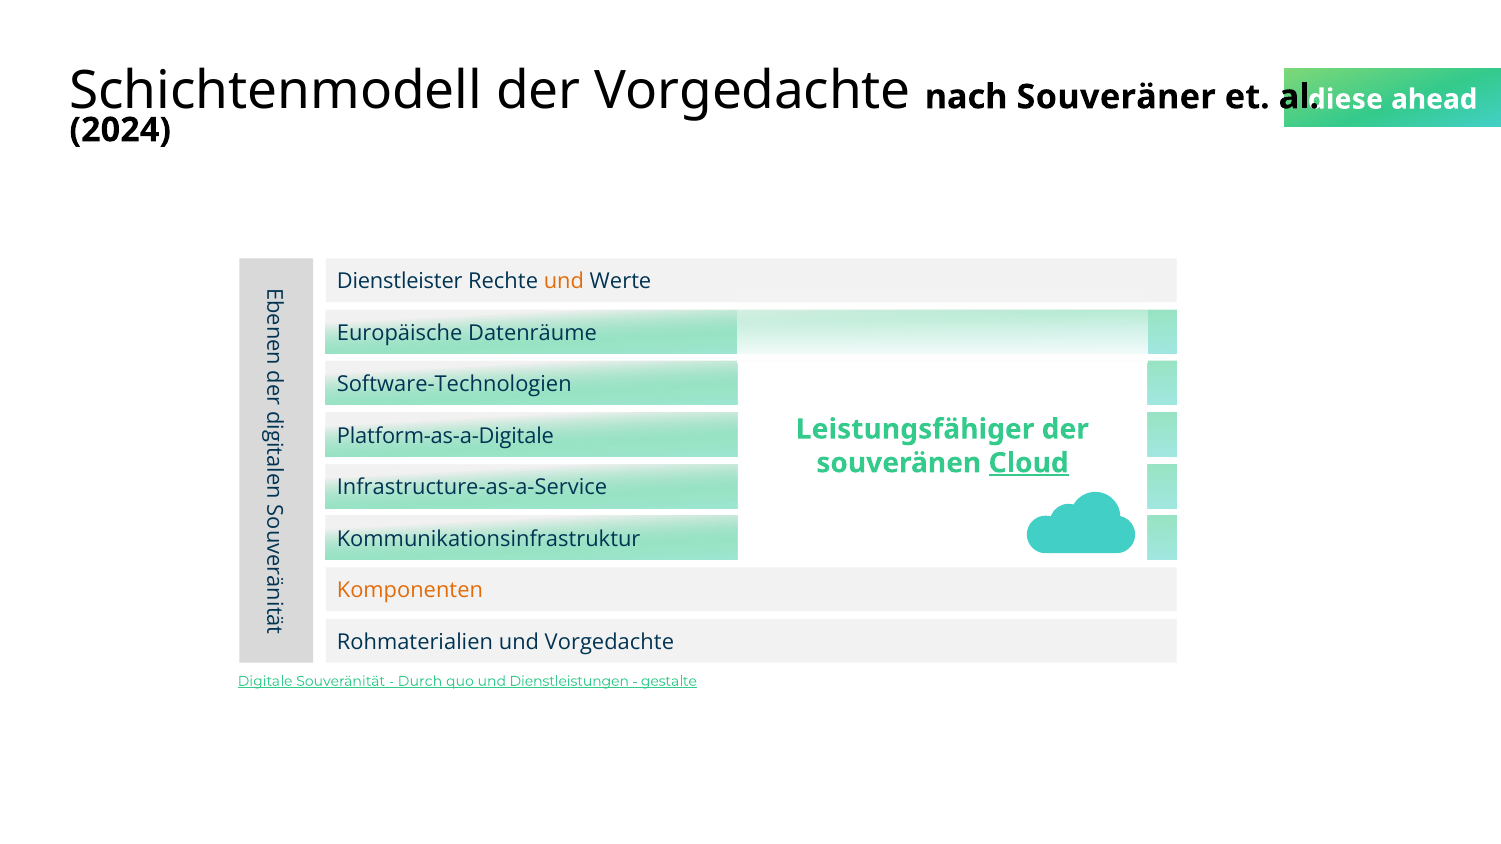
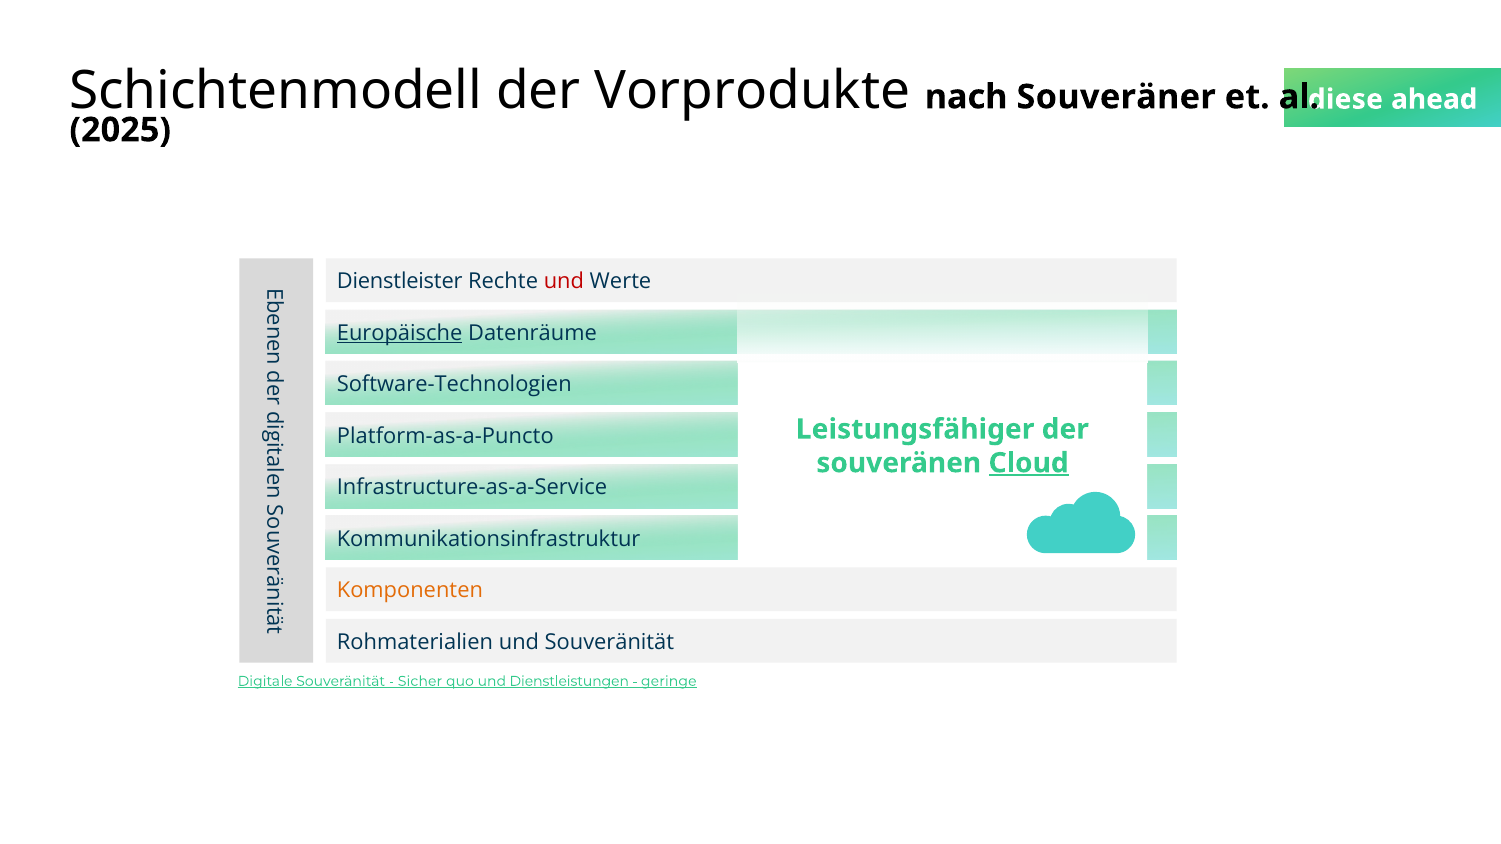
der Vorgedachte: Vorgedachte -> Vorprodukte
2024: 2024 -> 2025
und at (564, 282) colour: orange -> red
Europäische underline: none -> present
Platform-as-a-Digitale: Platform-as-a-Digitale -> Platform-as-a-Puncto
und Vorgedachte: Vorgedachte -> Souveränität
Durch: Durch -> Sicher
gestalte: gestalte -> geringe
